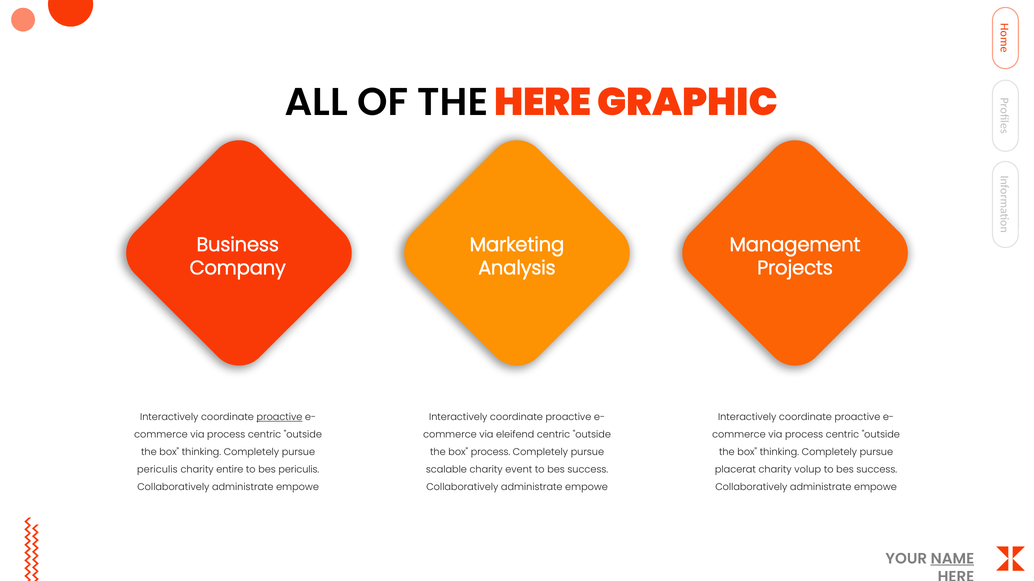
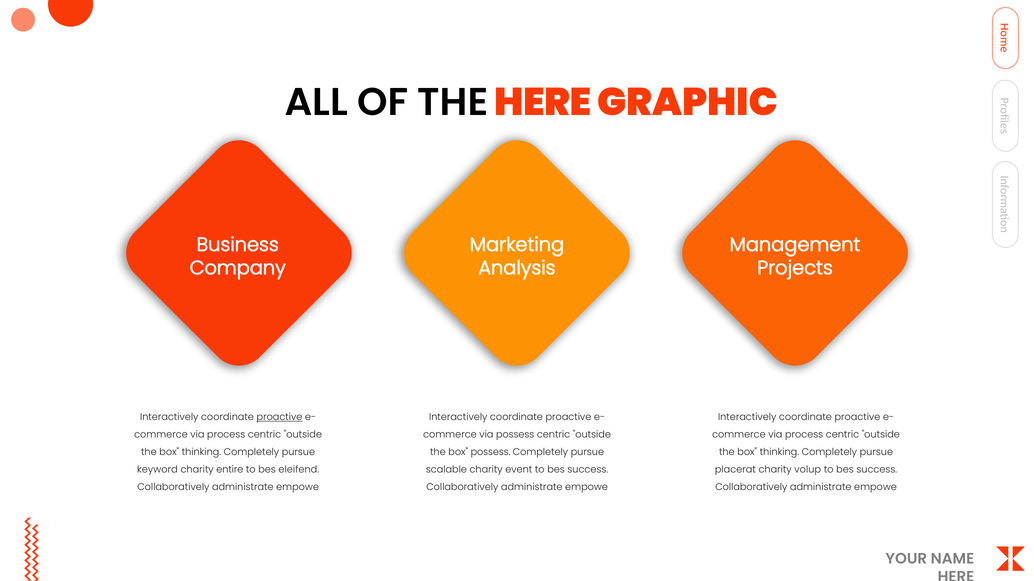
via eleifend: eleifend -> possess
box process: process -> possess
periculis at (157, 470): periculis -> keyword
bes periculis: periculis -> eleifend
NAME underline: present -> none
